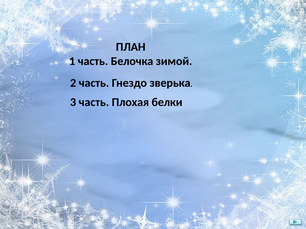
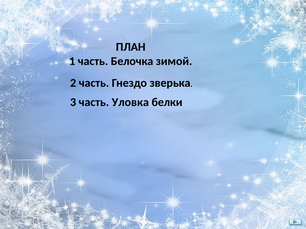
Плохая: Плохая -> Уловка
